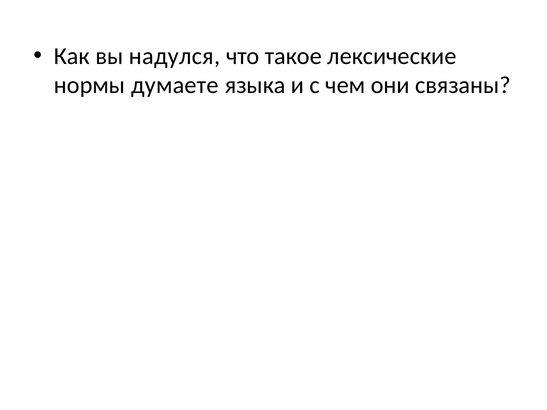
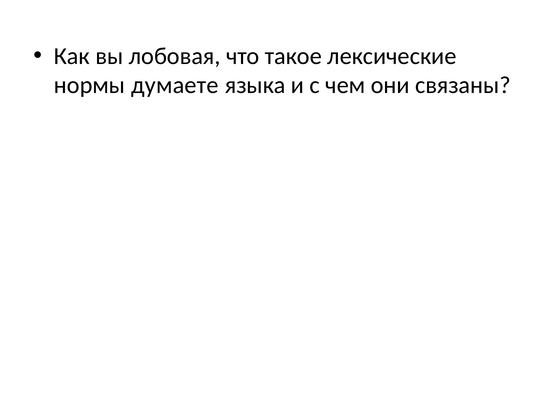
надулся: надулся -> лобовая
